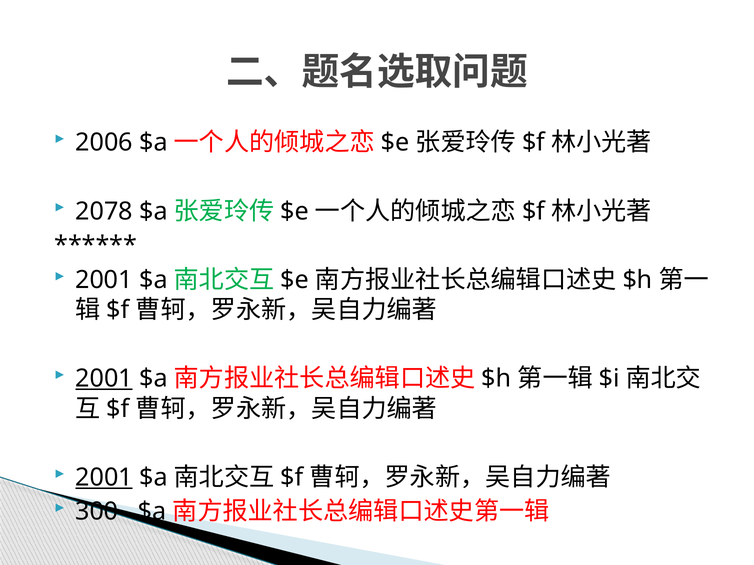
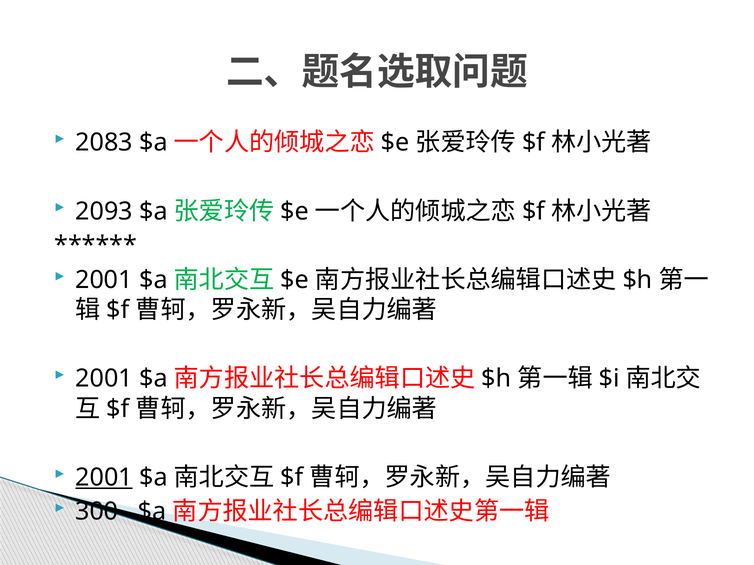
2006: 2006 -> 2083
2078: 2078 -> 2093
2001 at (104, 379) underline: present -> none
